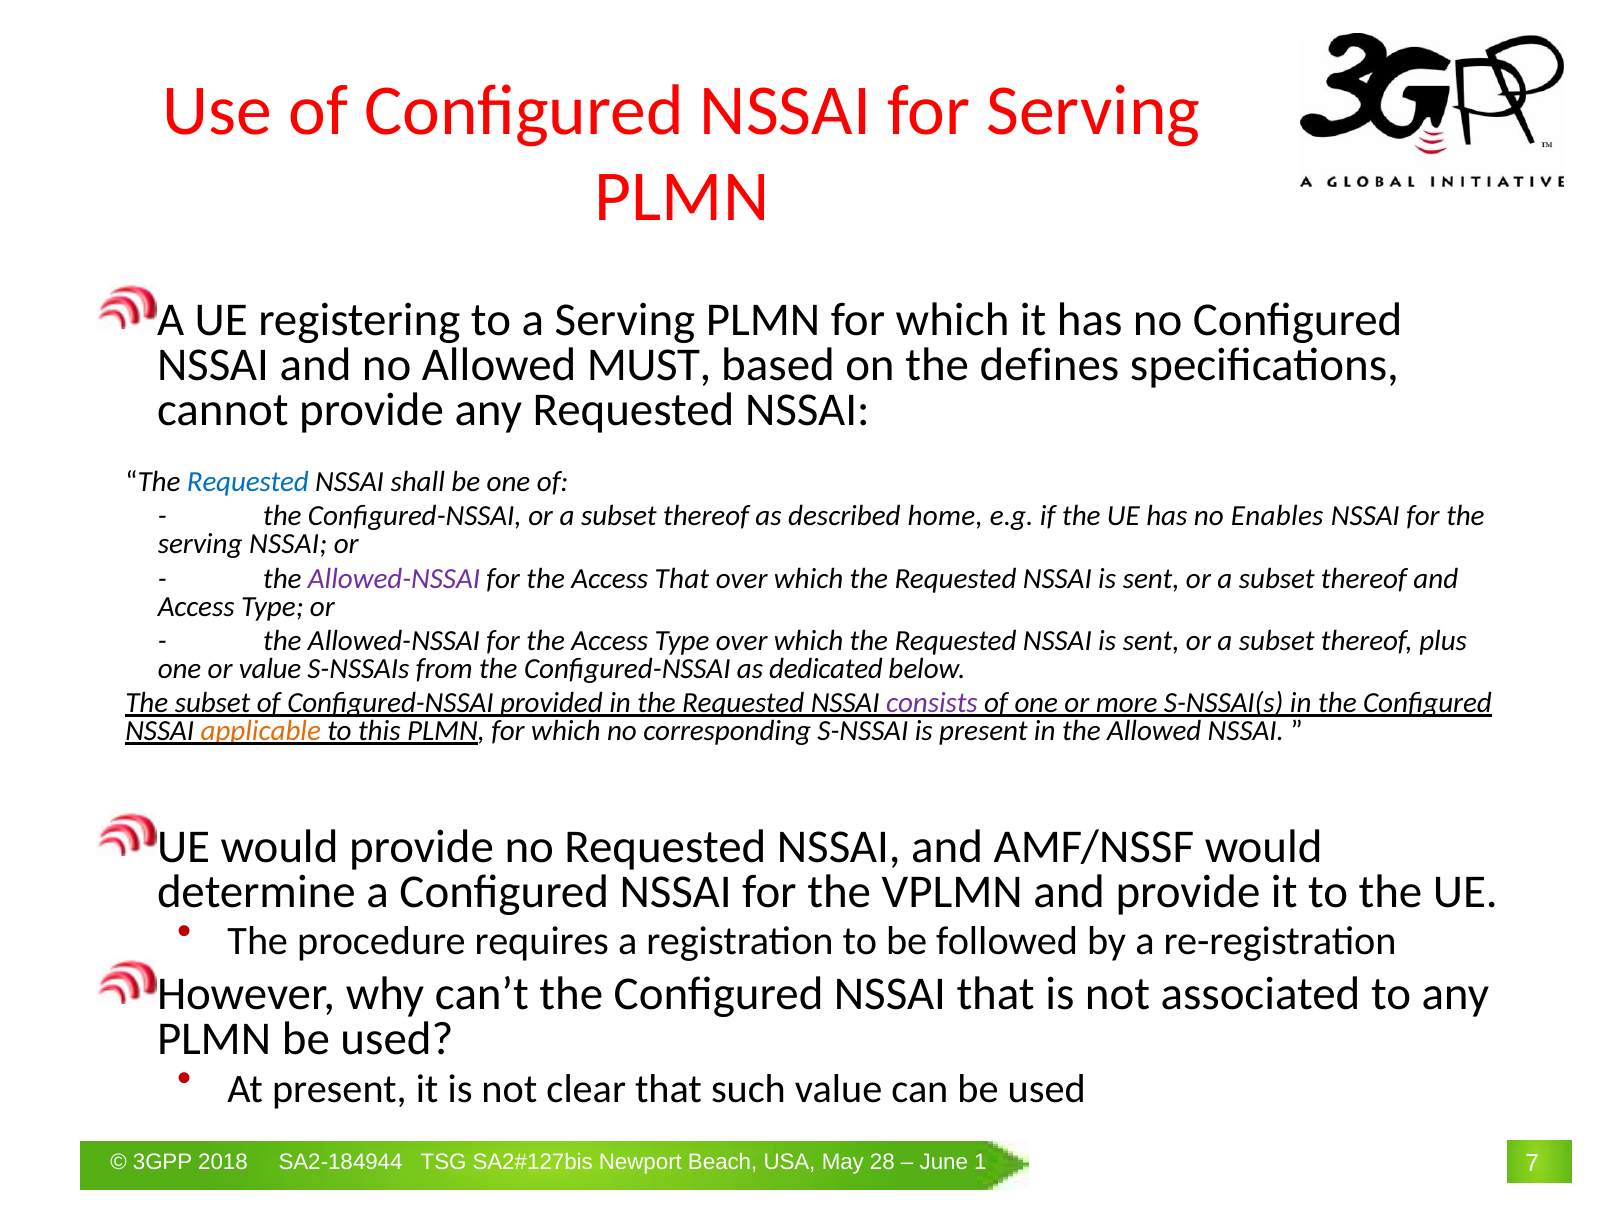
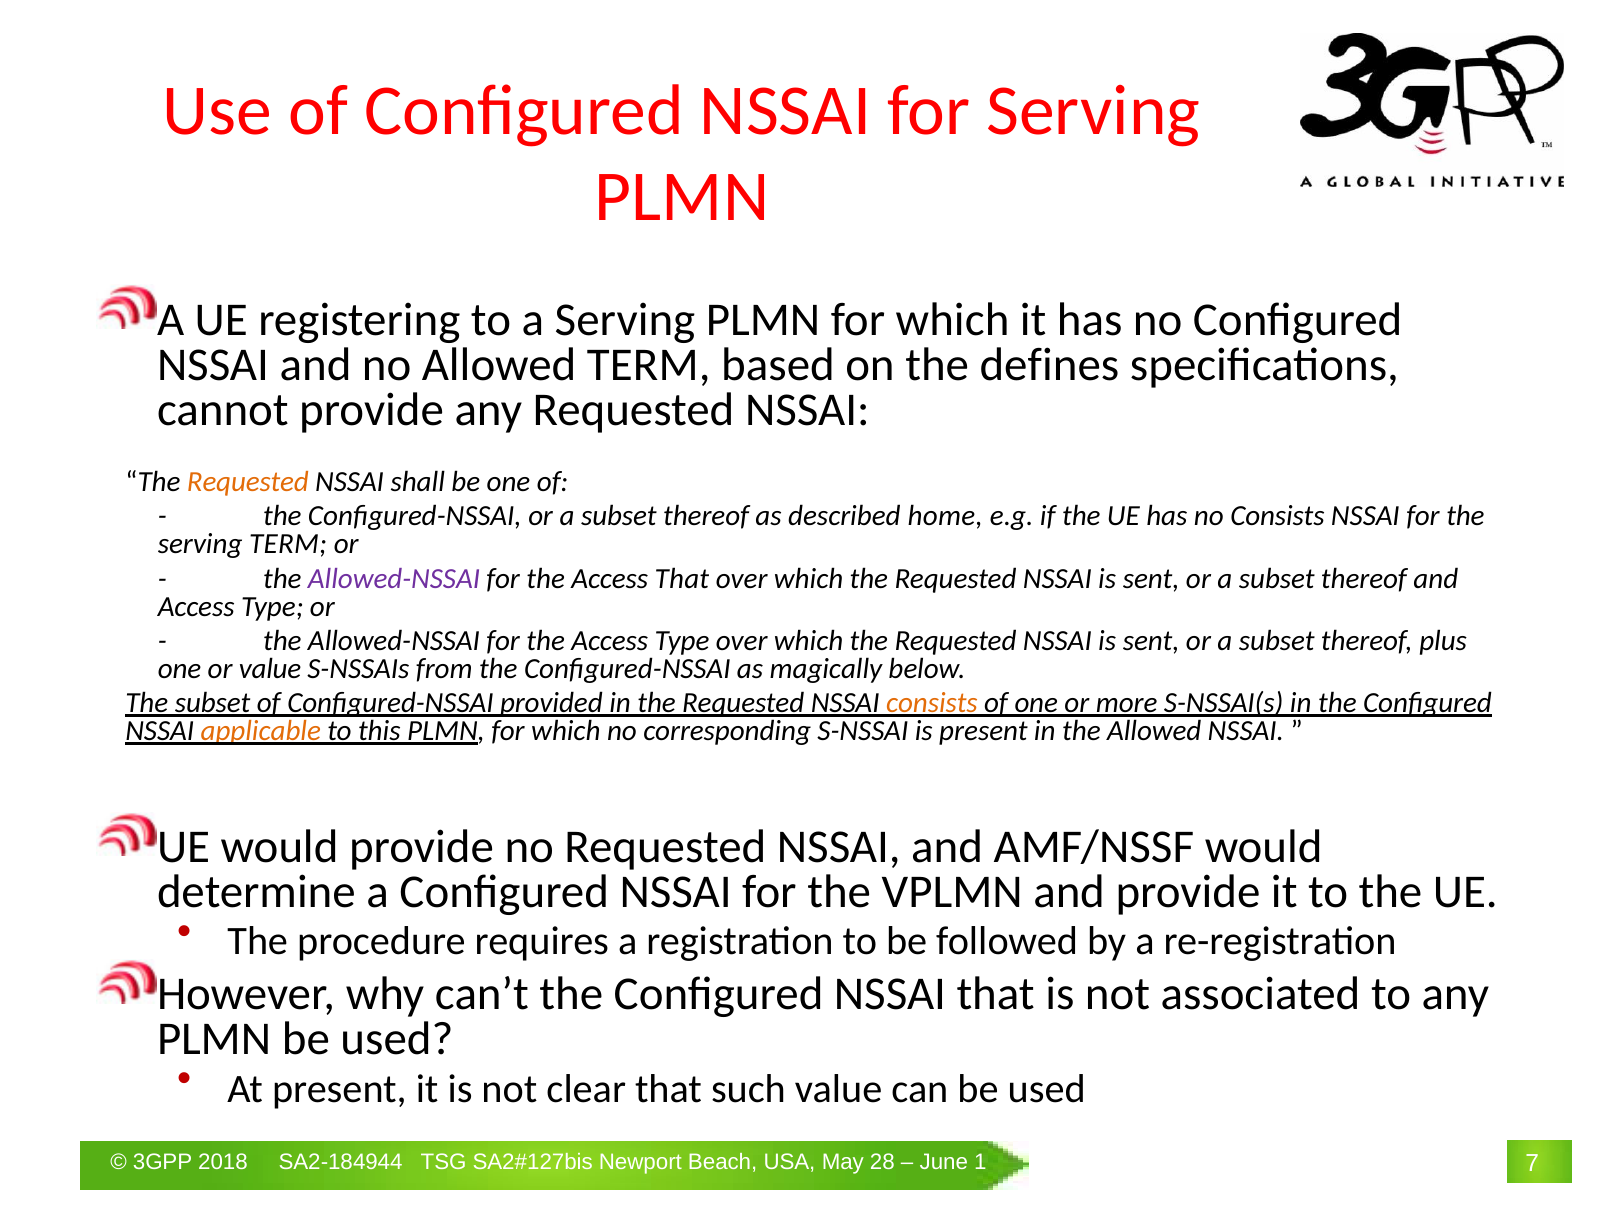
Allowed MUST: MUST -> TERM
Requested at (248, 482) colour: blue -> orange
no Enables: Enables -> Consists
serving NSSAI: NSSAI -> TERM
dedicated: dedicated -> magically
consists at (932, 703) colour: purple -> orange
